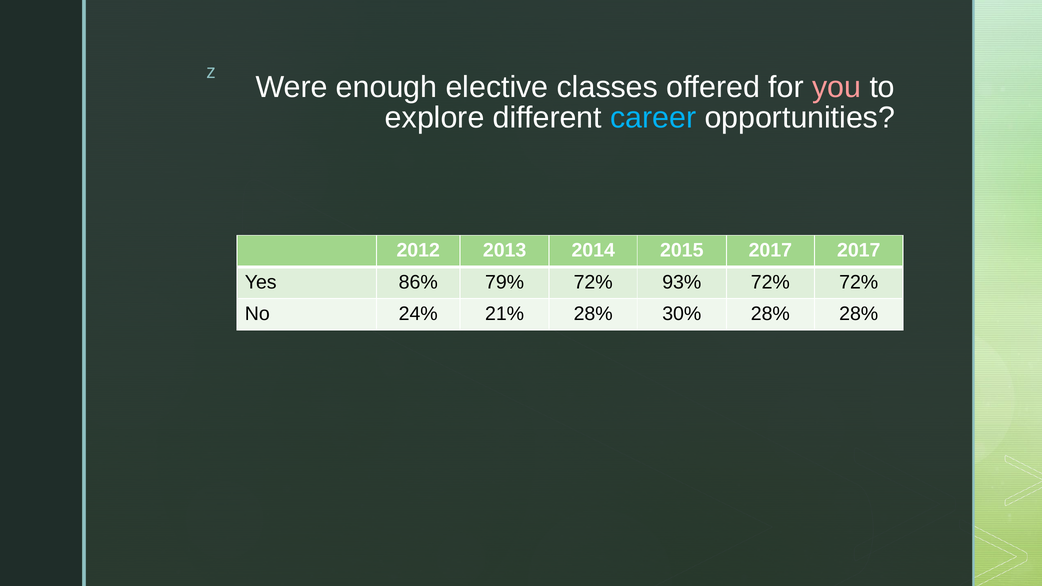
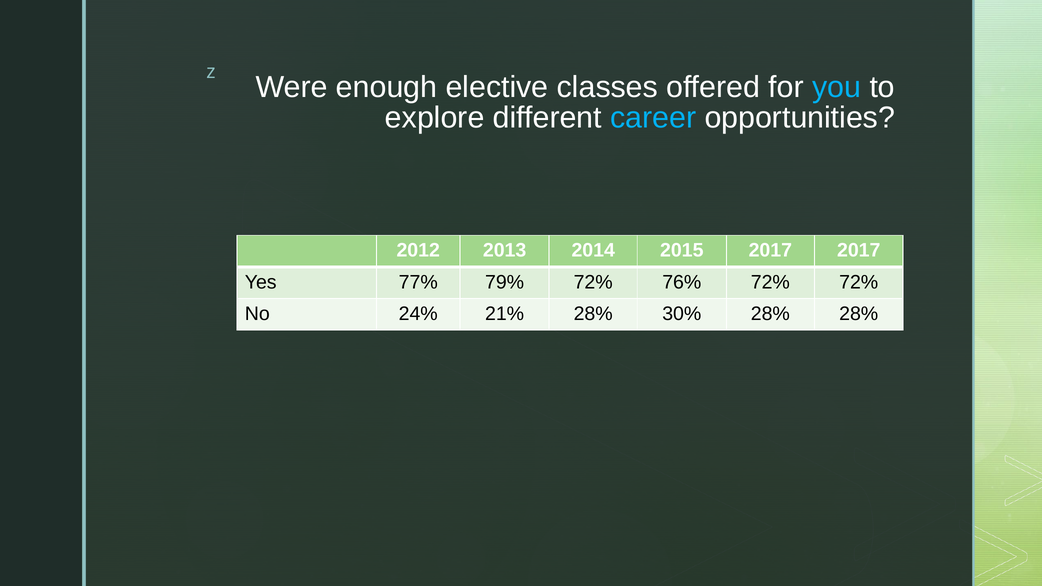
you colour: pink -> light blue
86%: 86% -> 77%
93%: 93% -> 76%
